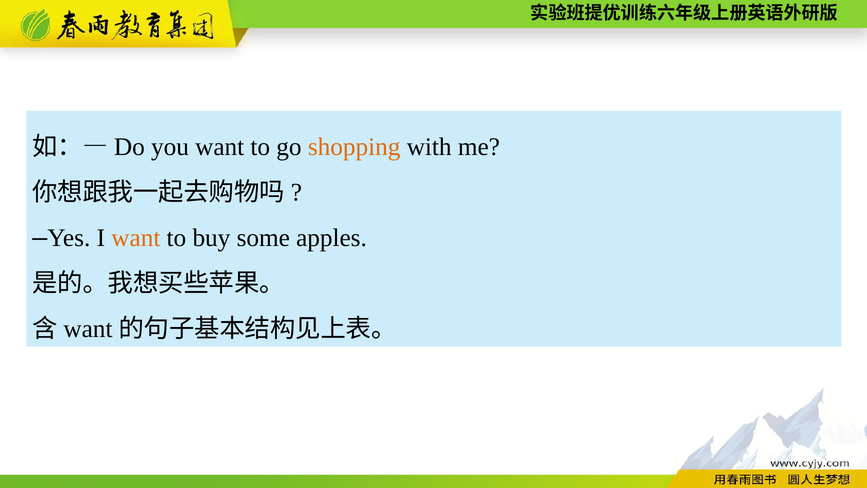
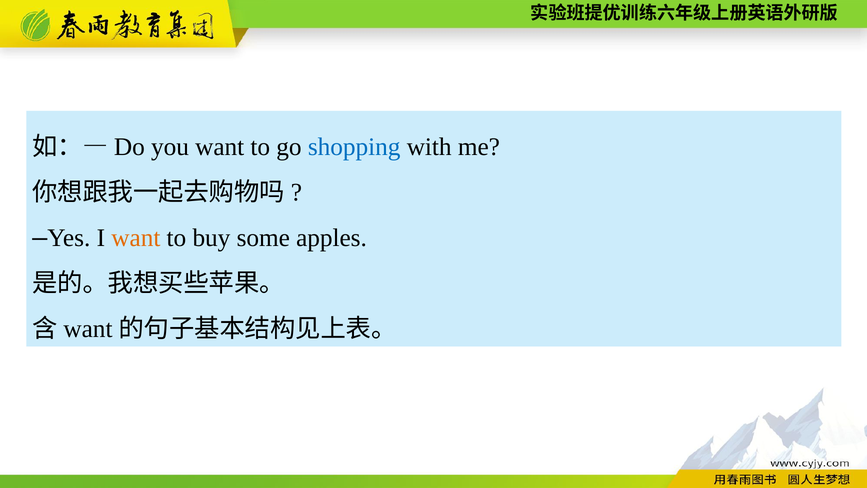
shopping colour: orange -> blue
